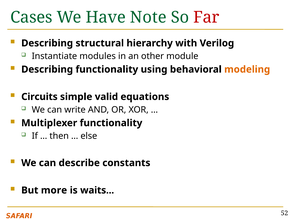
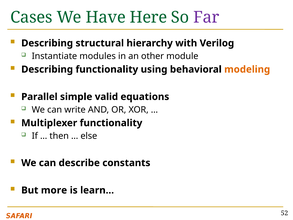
Note: Note -> Here
Far colour: red -> purple
Circuits: Circuits -> Parallel
waits: waits -> learn
